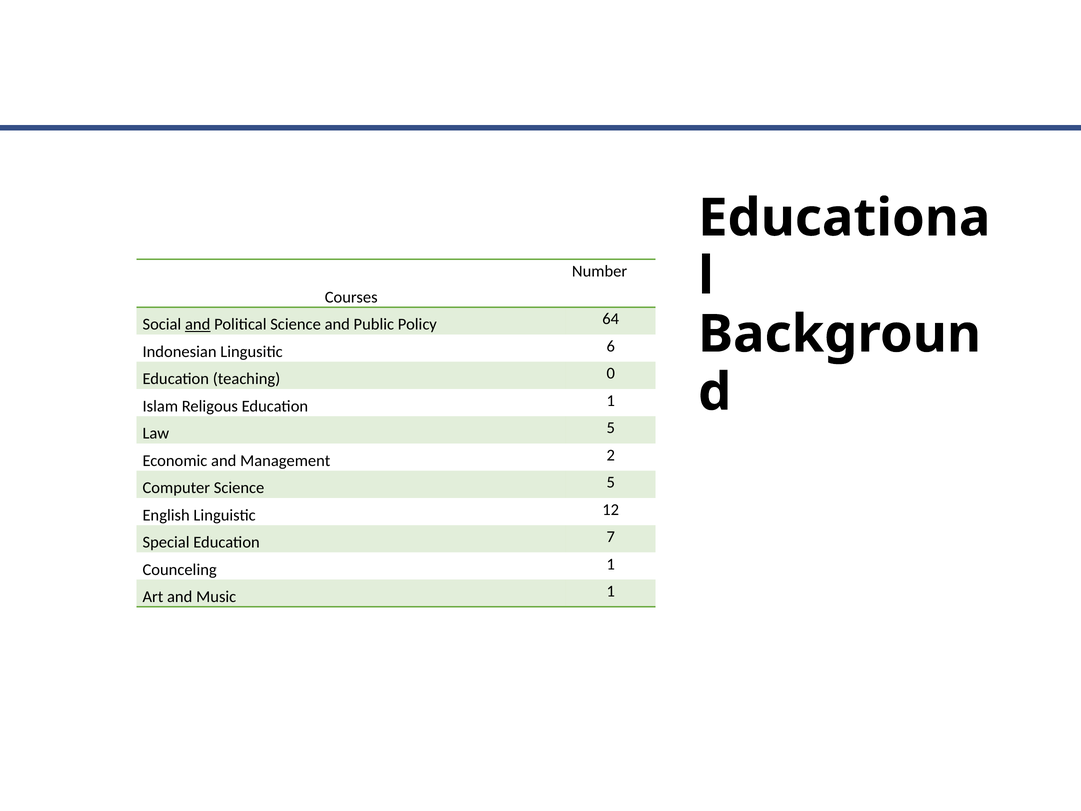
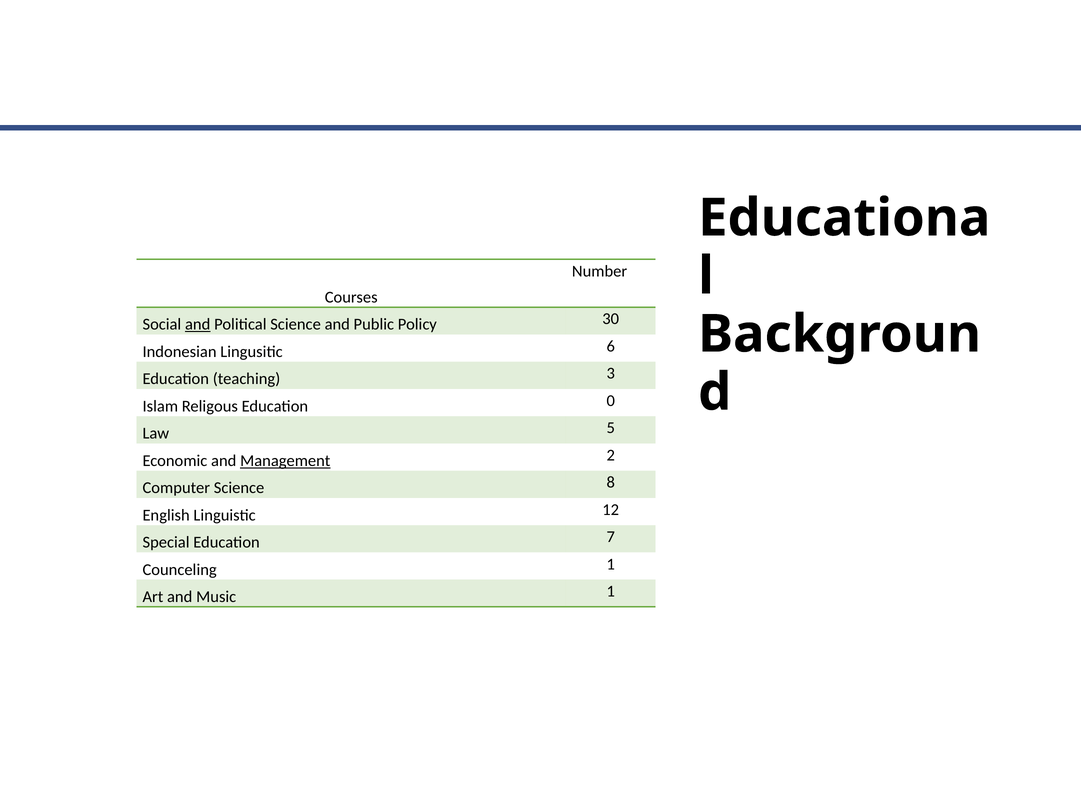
64: 64 -> 30
0: 0 -> 3
Education 1: 1 -> 0
Management underline: none -> present
Science 5: 5 -> 8
